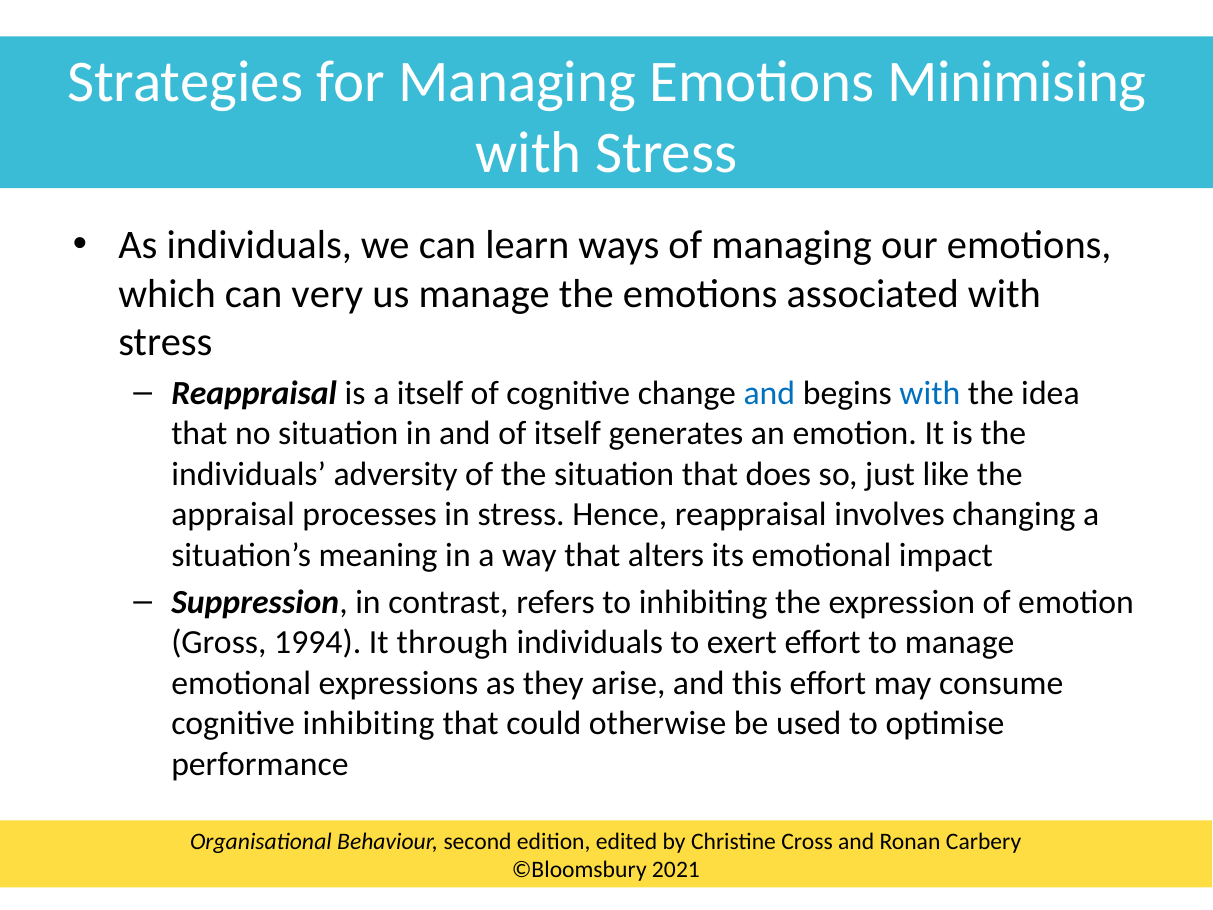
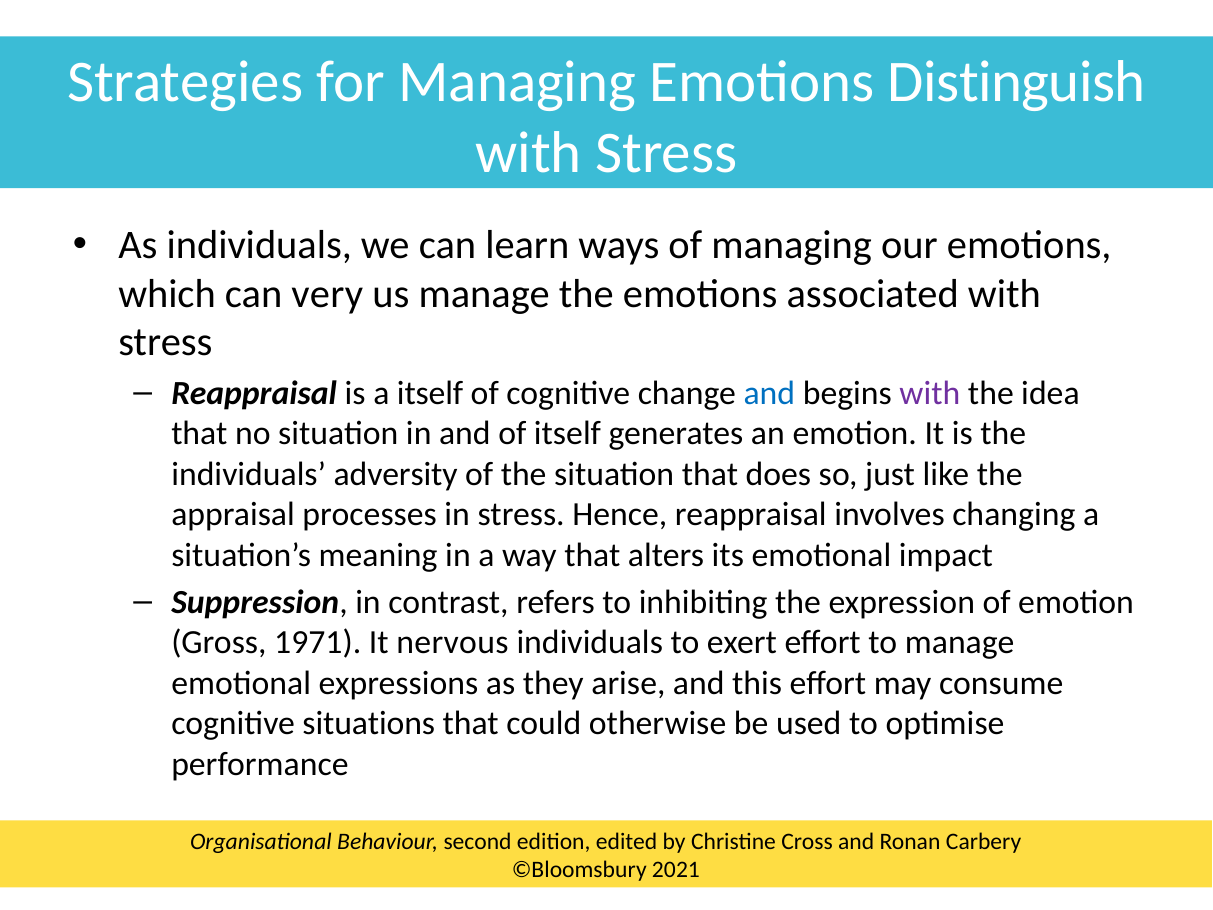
Minimising: Minimising -> Distinguish
with at (930, 393) colour: blue -> purple
1994: 1994 -> 1971
through: through -> nervous
cognitive inhibiting: inhibiting -> situations
